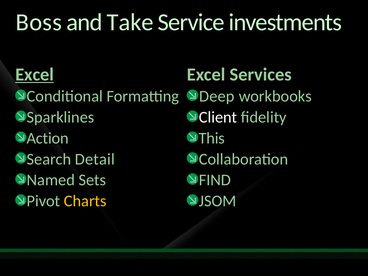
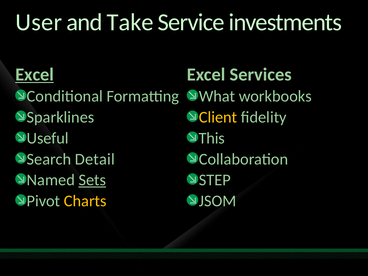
Boss: Boss -> User
Deep: Deep -> What
Client colour: white -> yellow
Action: Action -> Useful
Sets underline: none -> present
FIND: FIND -> STEP
